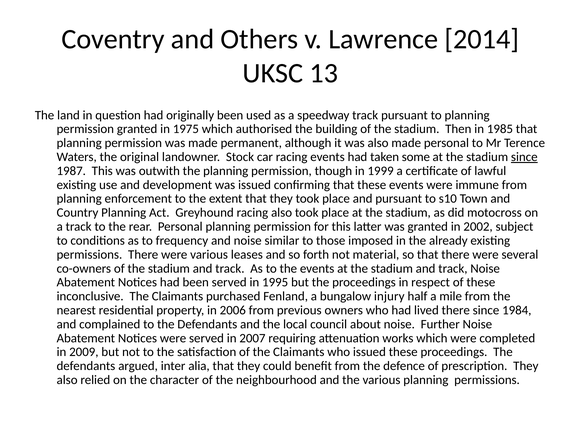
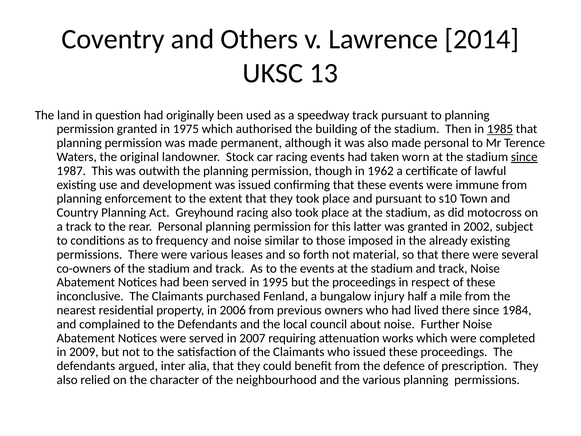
1985 underline: none -> present
some: some -> worn
1999: 1999 -> 1962
